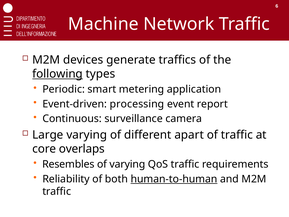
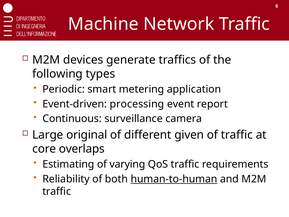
following underline: present -> none
Large varying: varying -> original
apart: apart -> given
Resembles: Resembles -> Estimating
